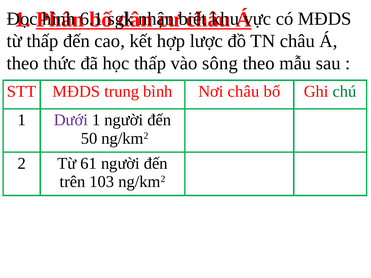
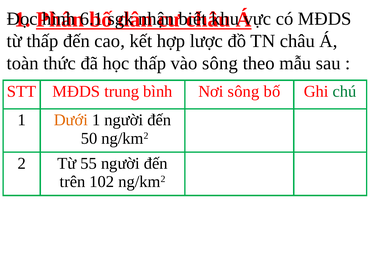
theo at (23, 63): theo -> toàn
Nơi châu: châu -> sông
Dưới colour: purple -> orange
61: 61 -> 55
103: 103 -> 102
